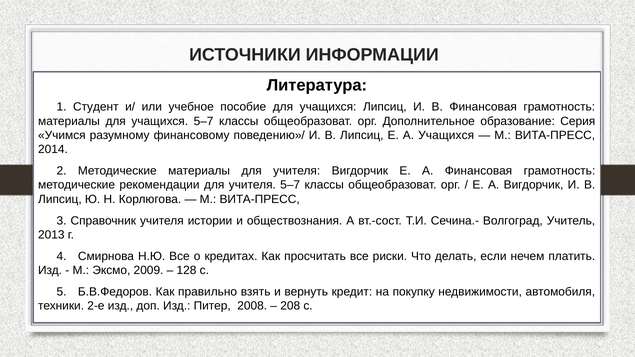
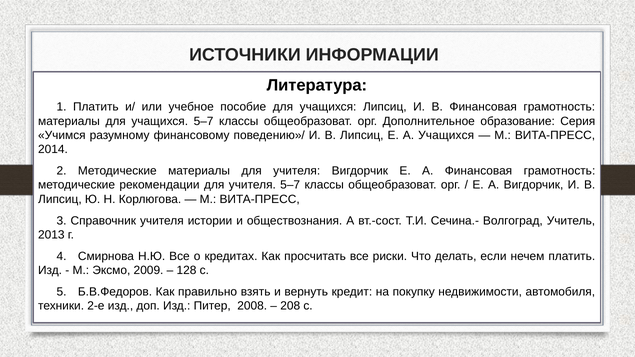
1 Студент: Студент -> Платить
